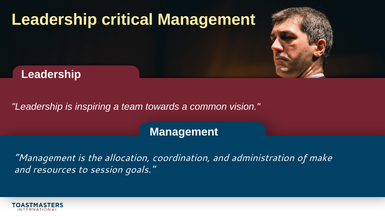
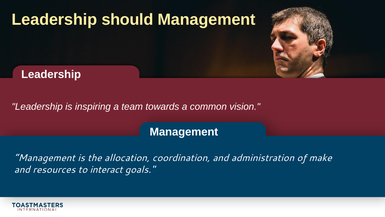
critical: critical -> should
session: session -> interact
